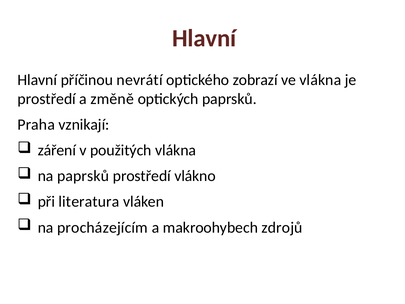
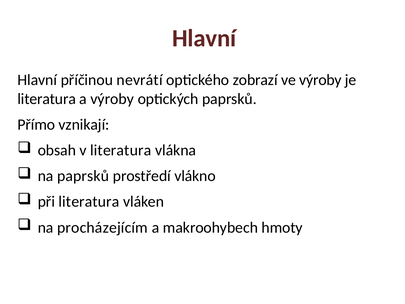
ve vlákna: vlákna -> výroby
prostředí at (47, 99): prostředí -> literatura
a změně: změně -> výroby
Praha: Praha -> Přímo
záření: záření -> obsah
v použitých: použitých -> literatura
zdrojů: zdrojů -> hmoty
